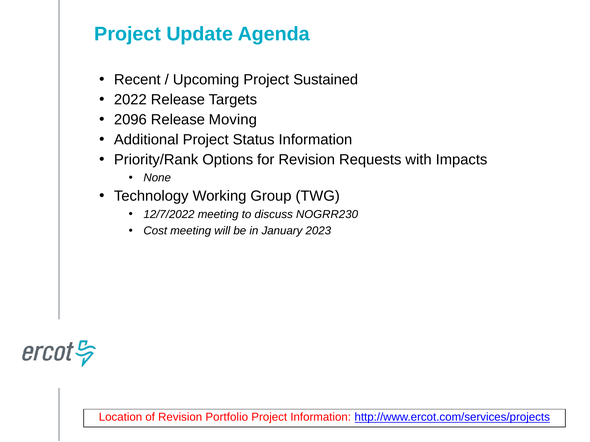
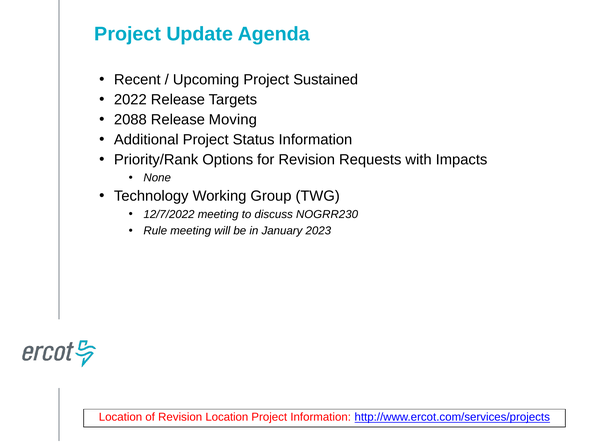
2096: 2096 -> 2088
Cost: Cost -> Rule
Revision Portfolio: Portfolio -> Location
